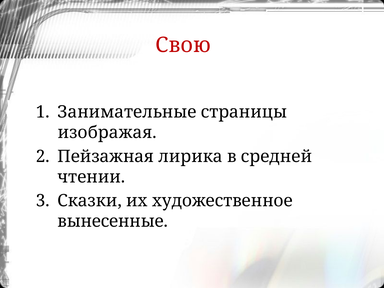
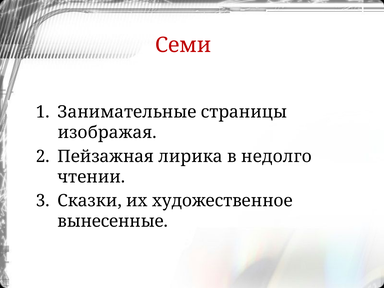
Свою: Свою -> Семи
средней: средней -> недолго
